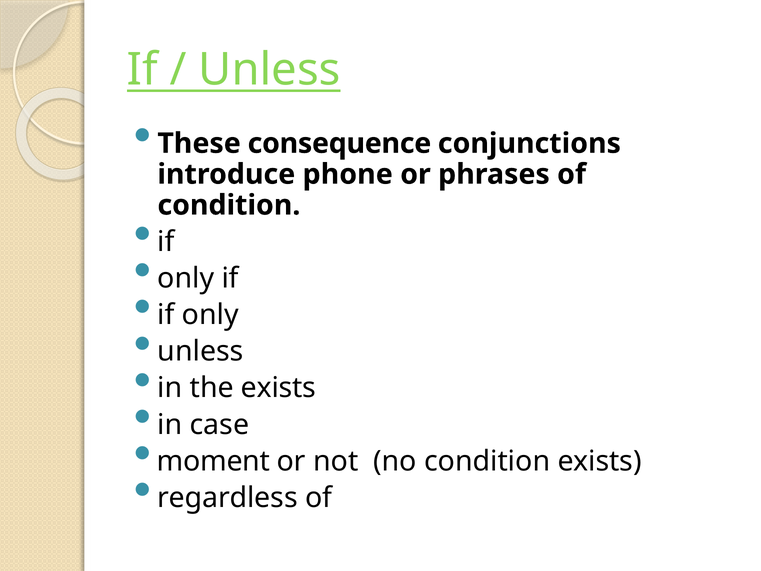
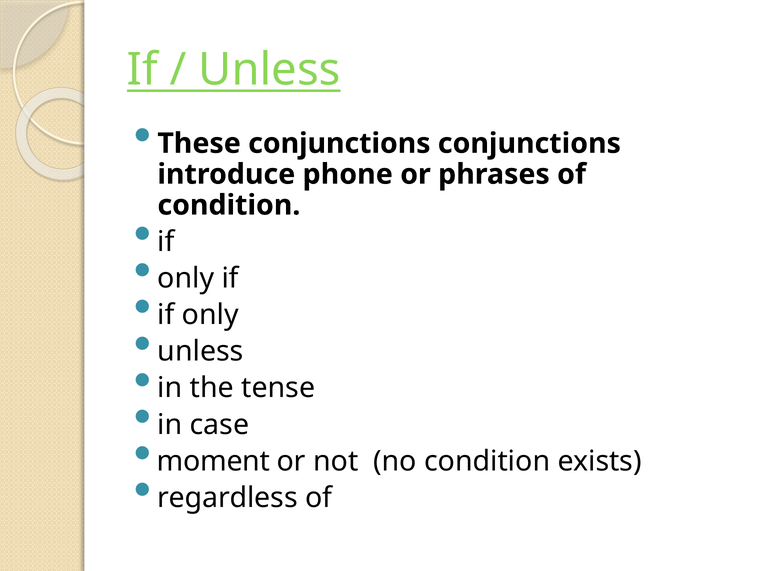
These consequence: consequence -> conjunctions
the exists: exists -> tense
